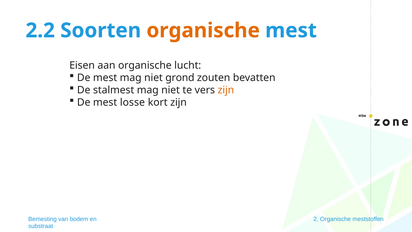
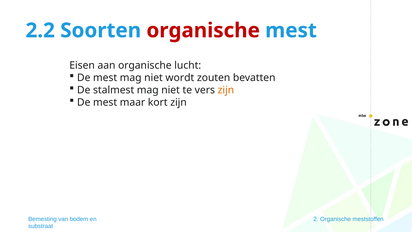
organische at (203, 30) colour: orange -> red
grond: grond -> wordt
losse: losse -> maar
